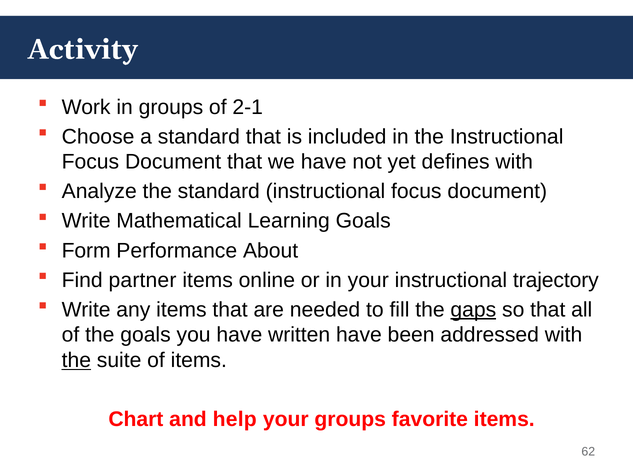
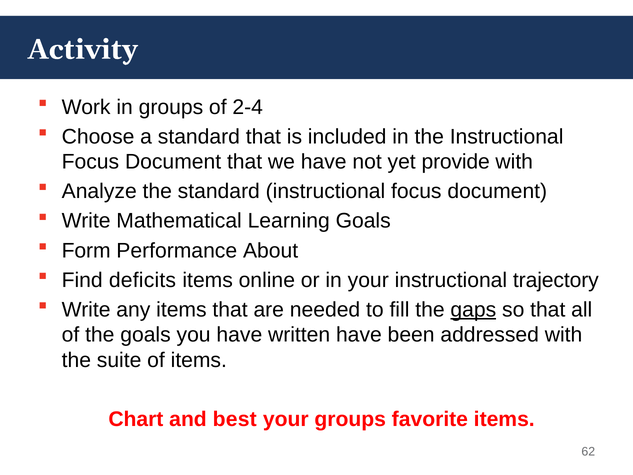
2-1: 2-1 -> 2-4
defines: defines -> provide
partner: partner -> deficits
the at (76, 360) underline: present -> none
help: help -> best
